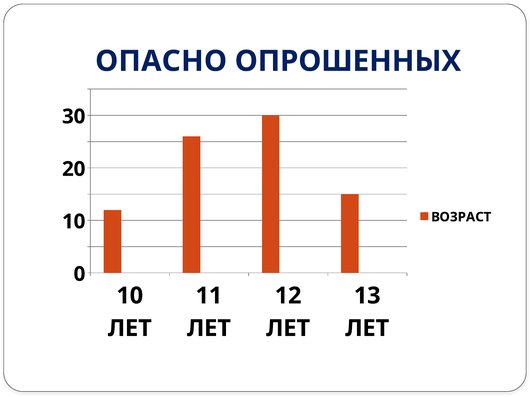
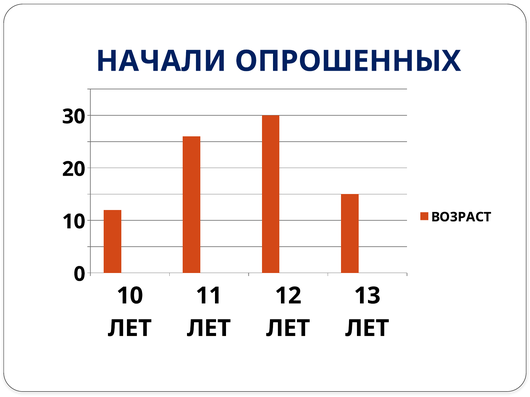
ОПАСНО: ОПАСНО -> НАЧАЛИ
